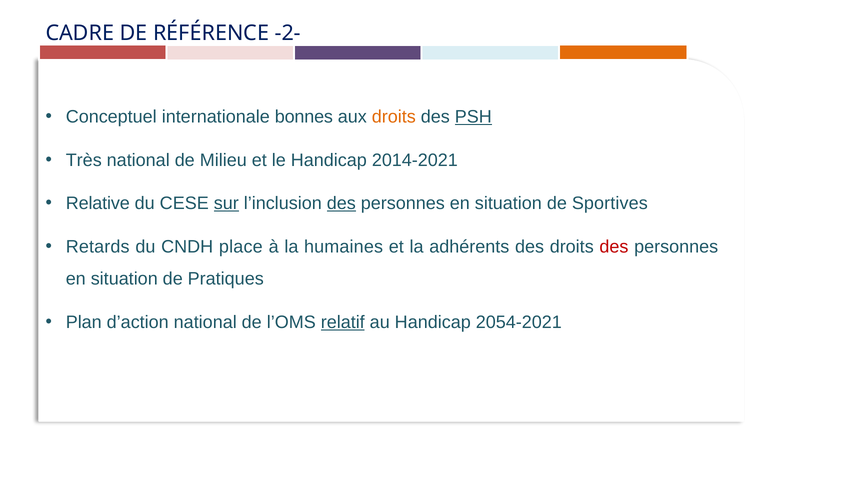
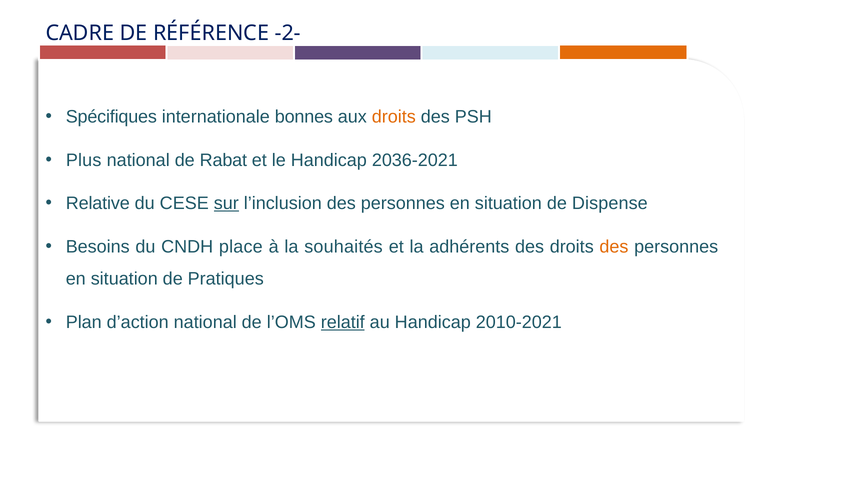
Conceptuel: Conceptuel -> Spécifiques
PSH underline: present -> none
Très: Très -> Plus
Milieu: Milieu -> Rabat
2014-2021: 2014-2021 -> 2036-2021
des at (341, 203) underline: present -> none
Sportives: Sportives -> Dispense
Retards: Retards -> Besoins
humaines: humaines -> souhaités
des at (614, 246) colour: red -> orange
2054-2021: 2054-2021 -> 2010-2021
